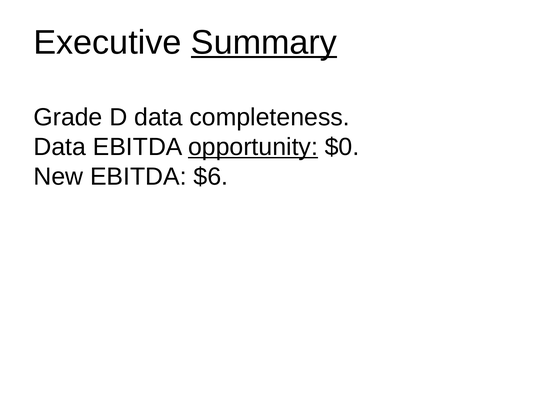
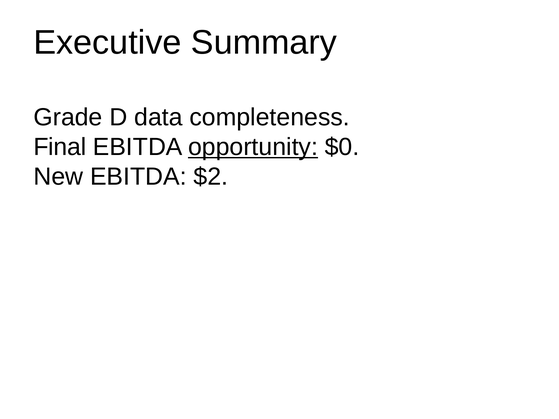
Summary underline: present -> none
Data at (60, 147): Data -> Final
$6: $6 -> $2
